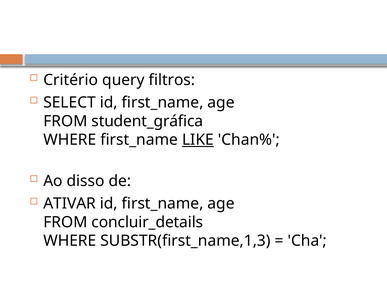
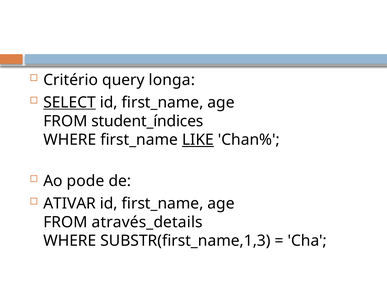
filtros: filtros -> longa
SELECT underline: none -> present
student_gráfica: student_gráfica -> student_índices
disso: disso -> pode
concluir_details: concluir_details -> através_details
